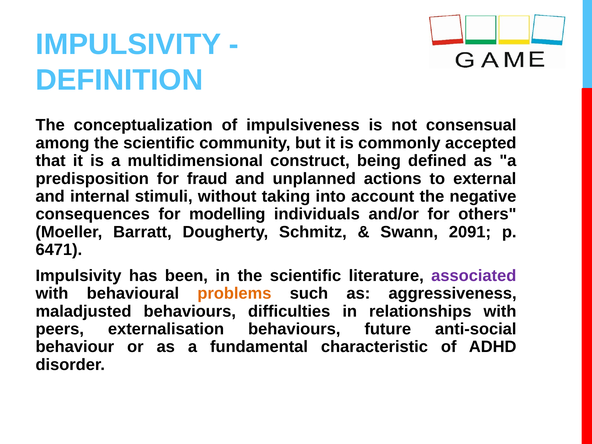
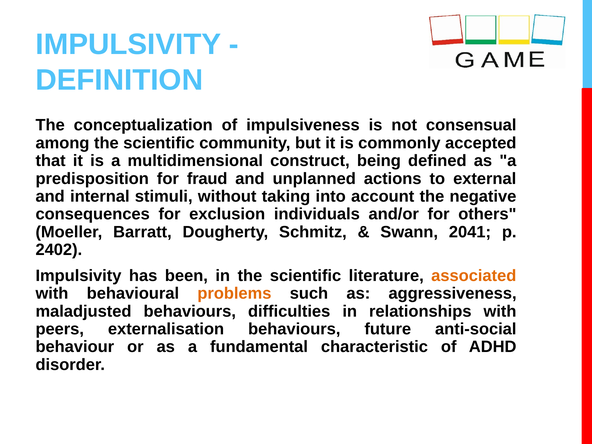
modelling: modelling -> exclusion
2091: 2091 -> 2041
6471: 6471 -> 2402
associated colour: purple -> orange
